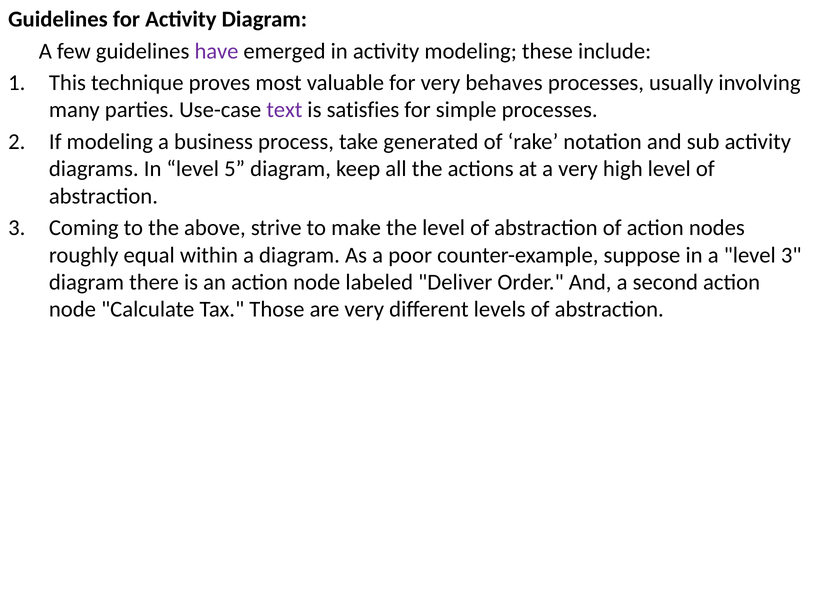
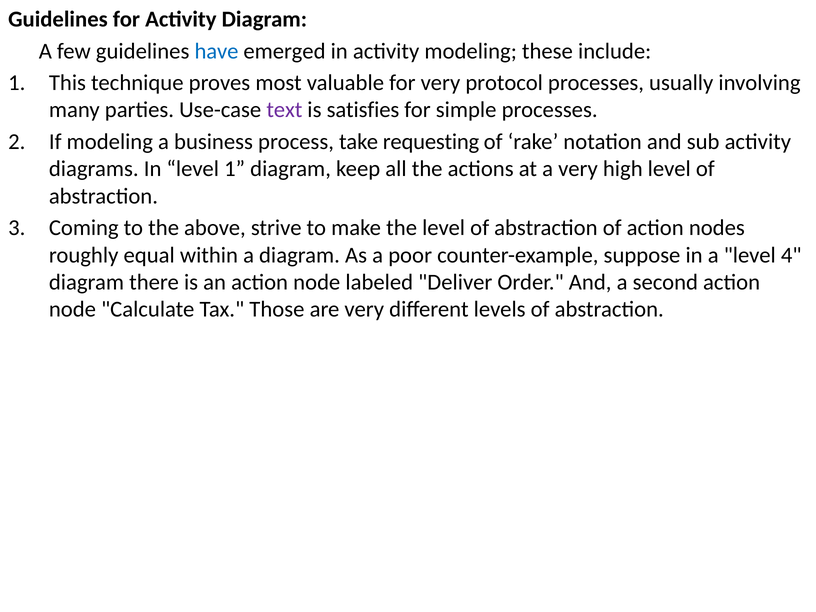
have colour: purple -> blue
behaves: behaves -> protocol
generated: generated -> requesting
level 5: 5 -> 1
level 3: 3 -> 4
